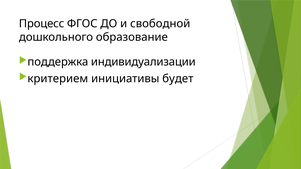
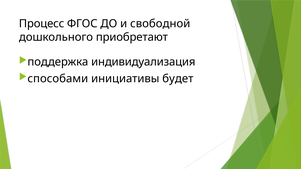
образование: образование -> приобретают
индивидуализации: индивидуализации -> индивидуализация
критерием: критерием -> способами
